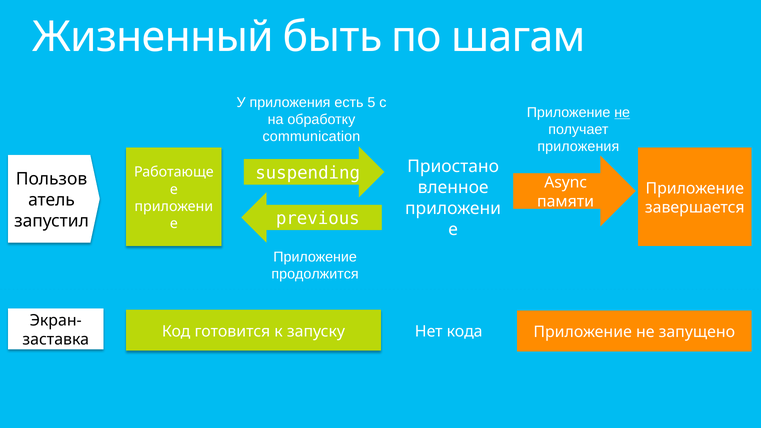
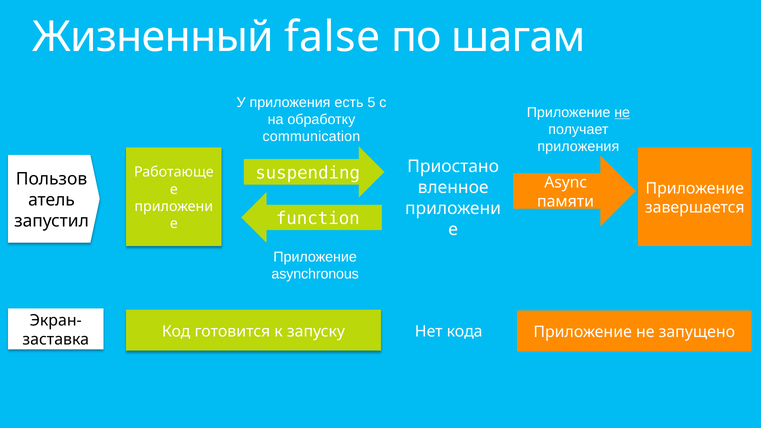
быть: быть -> false
previous: previous -> function
продолжится: продолжится -> asynchronous
